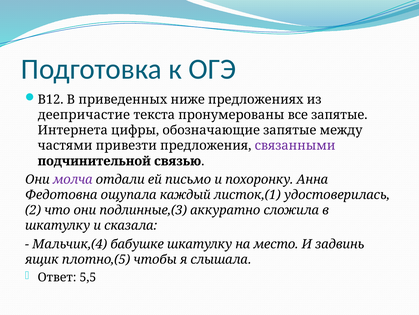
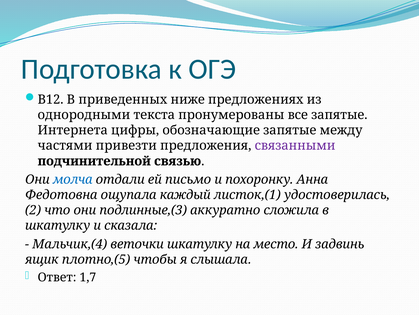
деепричастие: деепричастие -> однородными
молча colour: purple -> blue
бабушке: бабушке -> веточки
5,5: 5,5 -> 1,7
